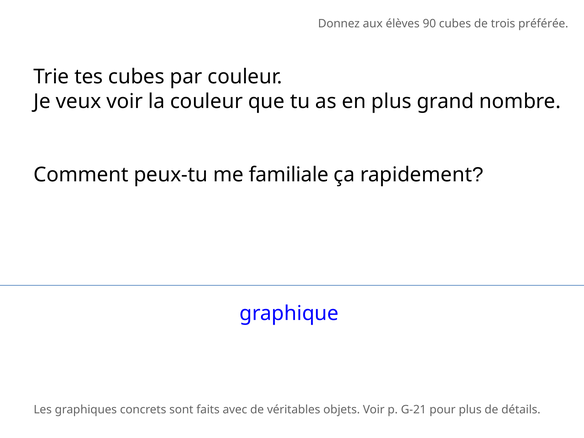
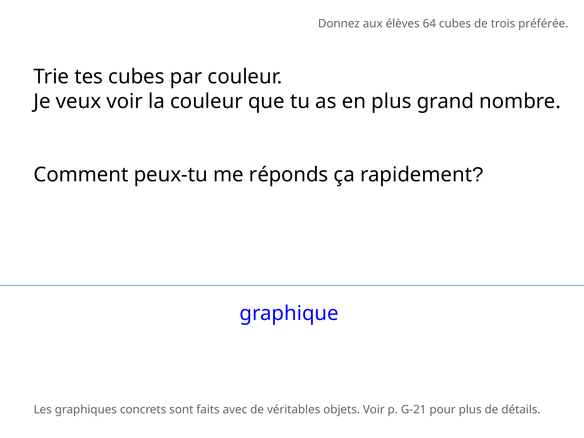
90: 90 -> 64
familiale: familiale -> réponds
